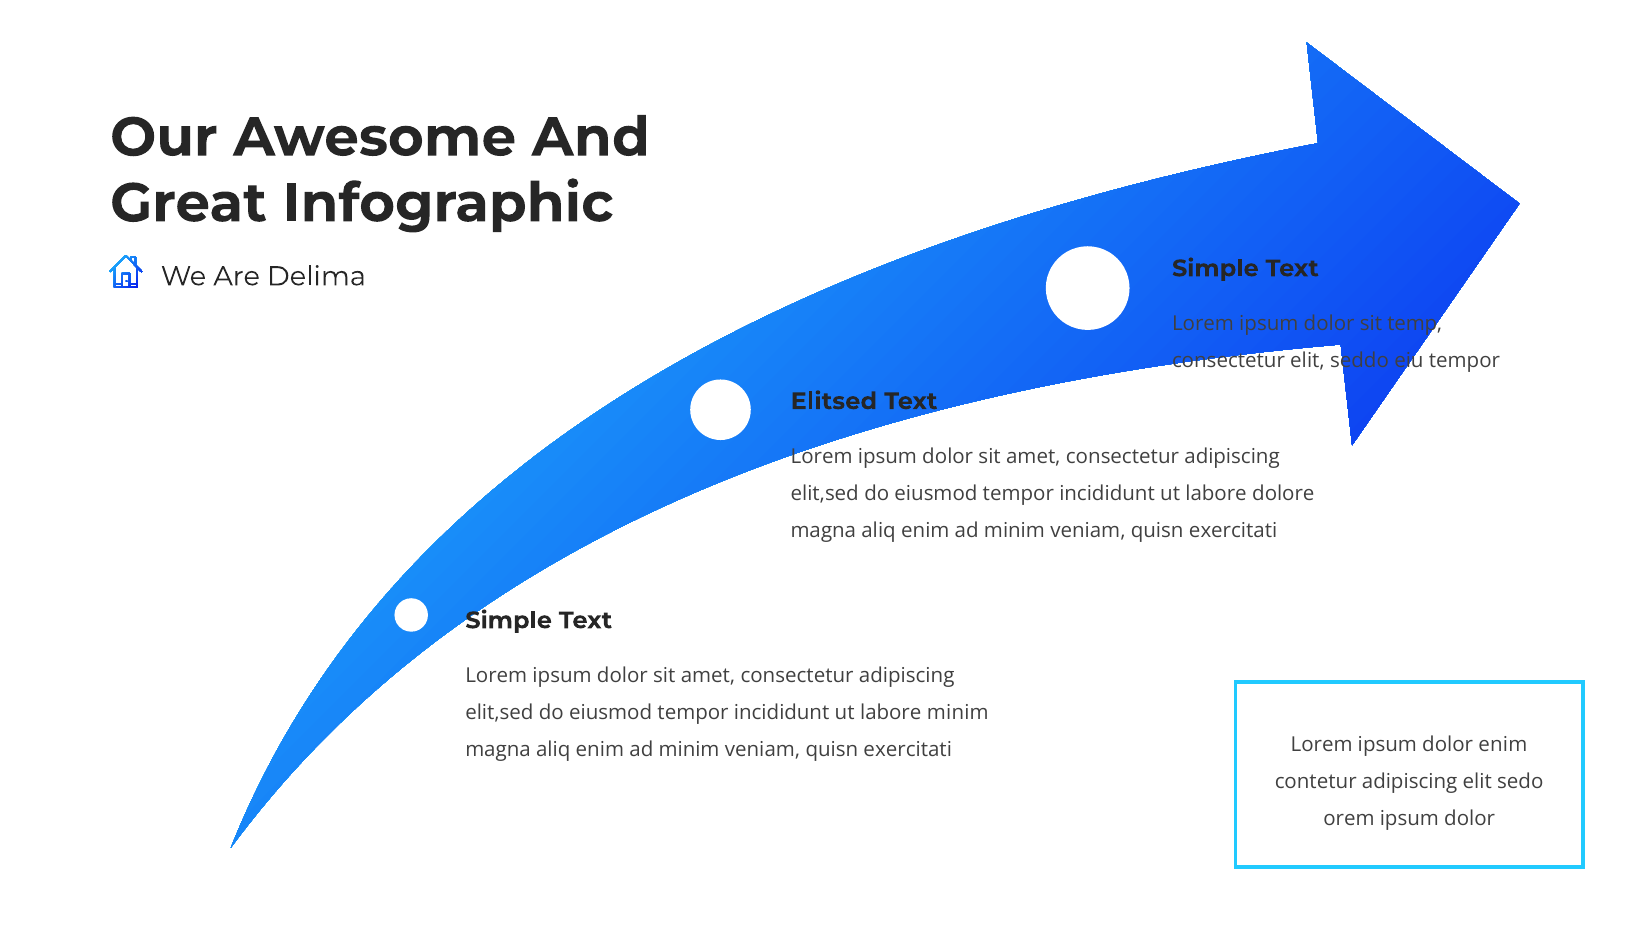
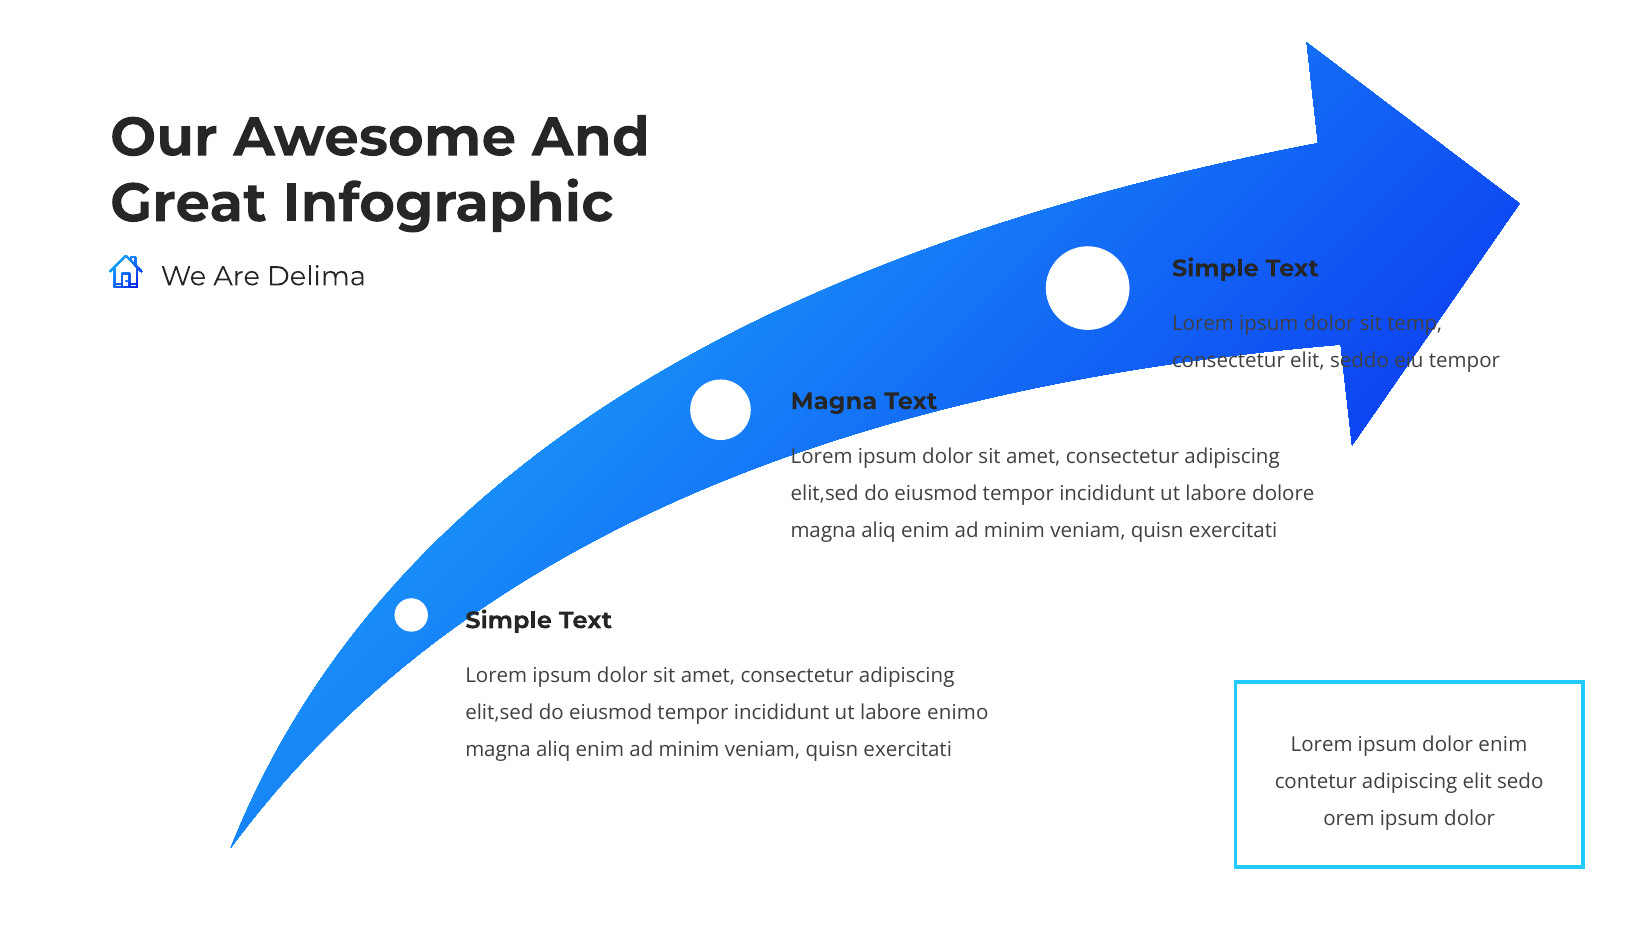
Elitsed at (834, 401): Elitsed -> Magna
labore minim: minim -> enimo
